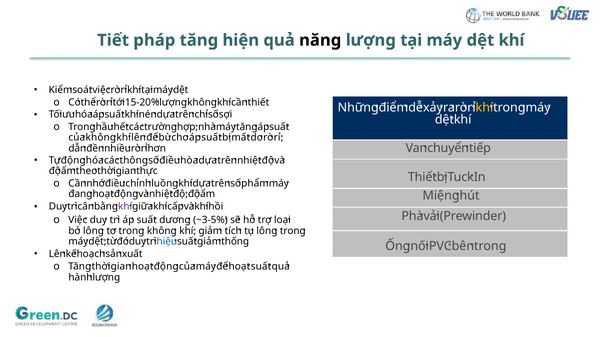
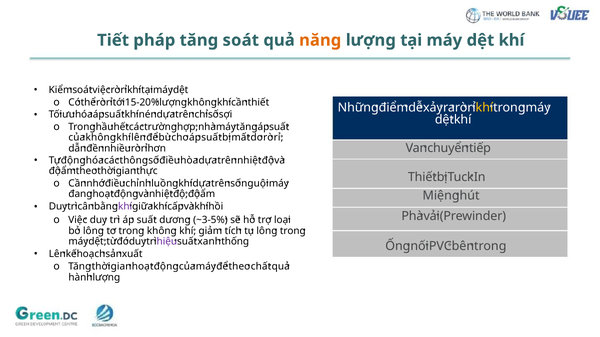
tăng hiện: hiện -> soát
năng colour: black -> orange
phẩm: phẩm -> nguội
hiệu colour: blue -> purple
giảm at (209, 242): giảm -> xanh
hoạt at (239, 267): hoạt -> theo
suất at (261, 267): suất -> chất
